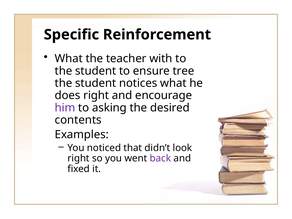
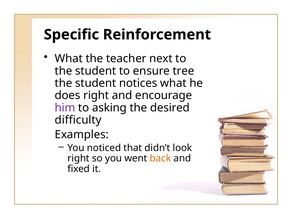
with: with -> next
contents: contents -> difficulty
back colour: purple -> orange
